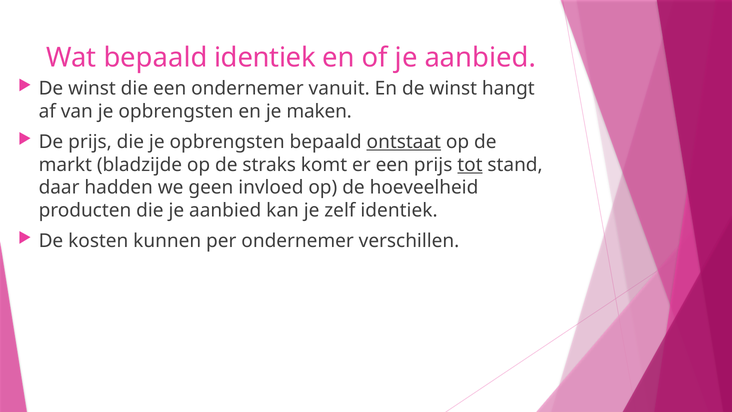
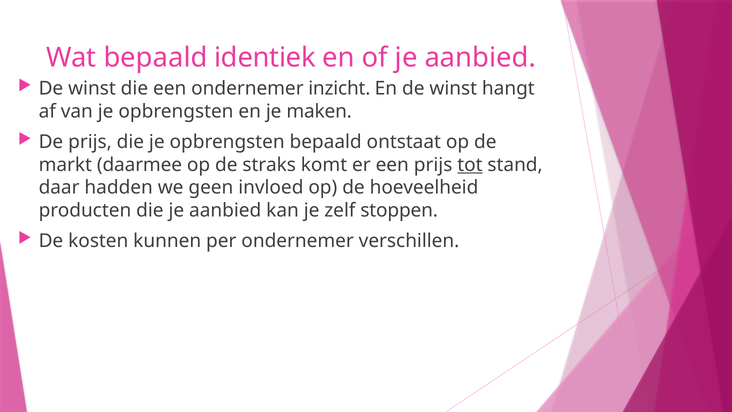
vanuit: vanuit -> inzicht
ontstaat underline: present -> none
bladzijde: bladzijde -> daarmee
zelf identiek: identiek -> stoppen
